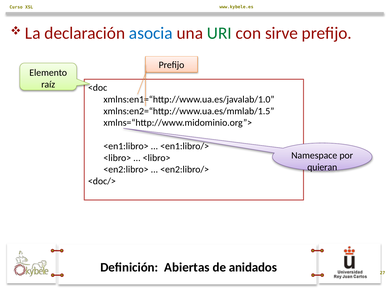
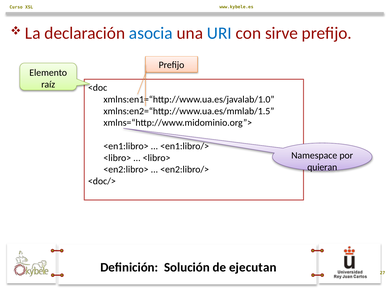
URI colour: green -> blue
Abiertas: Abiertas -> Solución
anidados: anidados -> ejecutan
